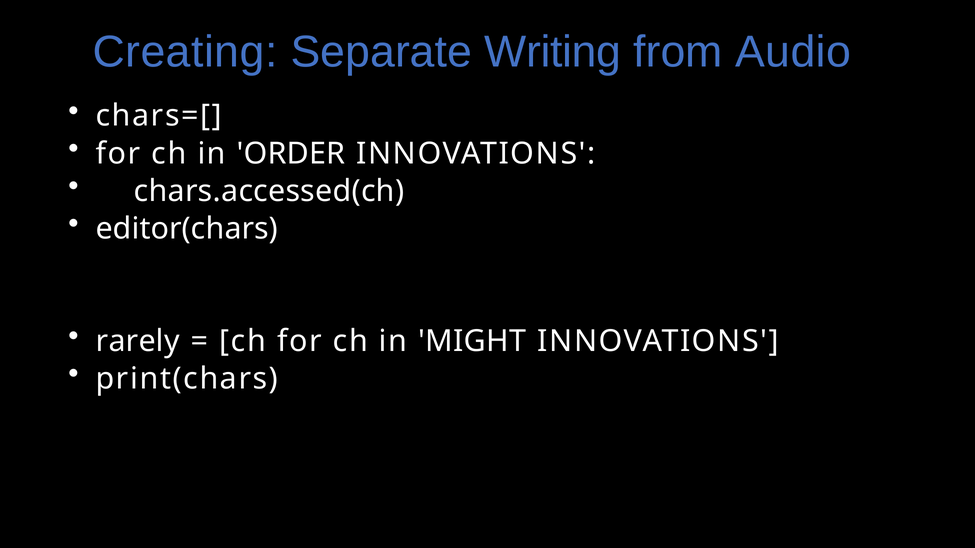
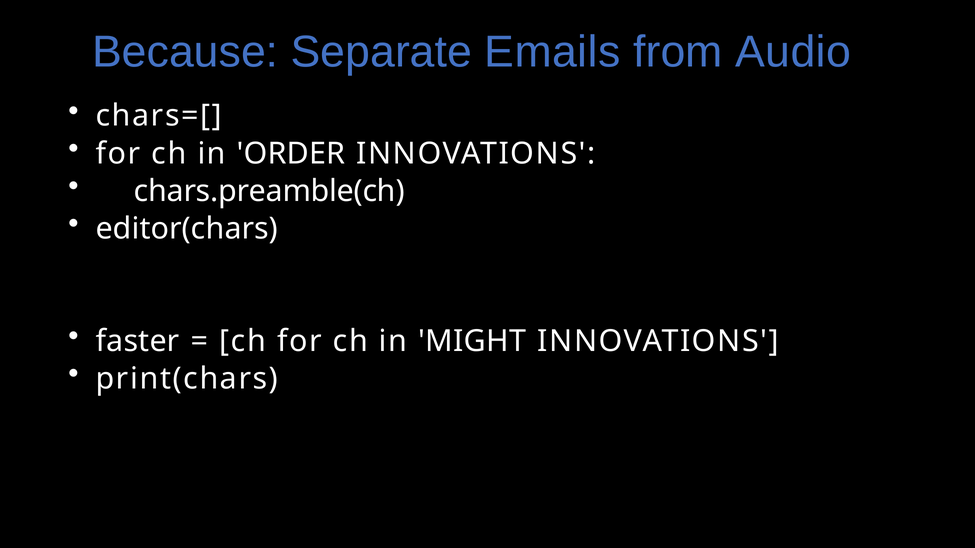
Creating: Creating -> Because
Writing: Writing -> Emails
chars.accessed(ch: chars.accessed(ch -> chars.preamble(ch
rarely: rarely -> faster
